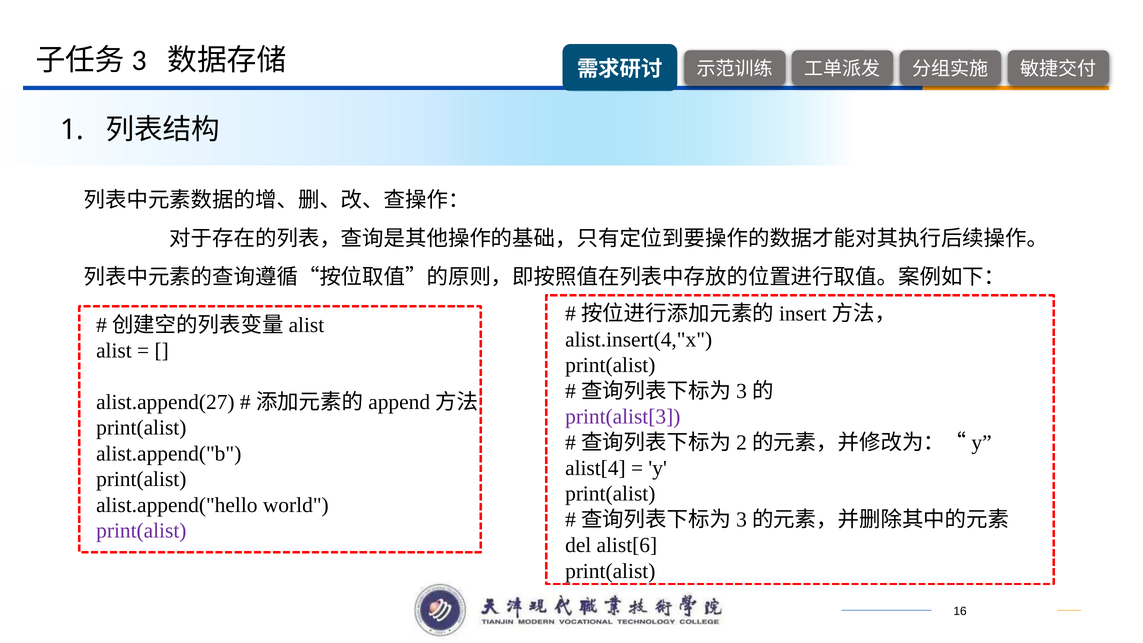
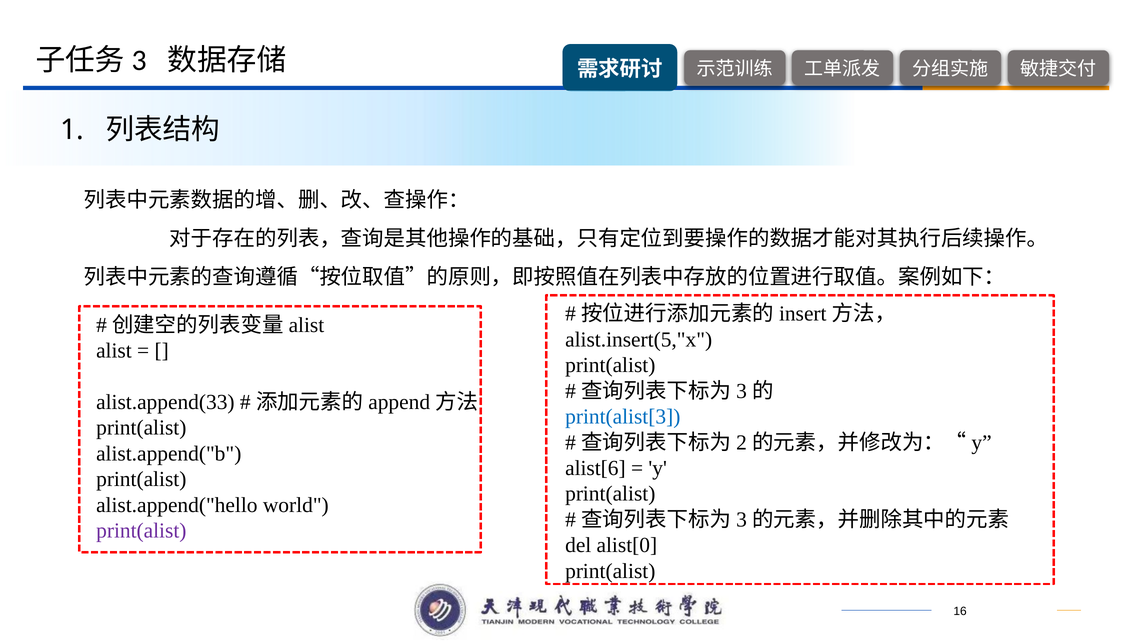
alist.insert(4,"x: alist.insert(4,"x -> alist.insert(5,"x
alist.append(27: alist.append(27 -> alist.append(33
print(alist[3 colour: purple -> blue
alist[4: alist[4 -> alist[6
alist[6: alist[6 -> alist[0
